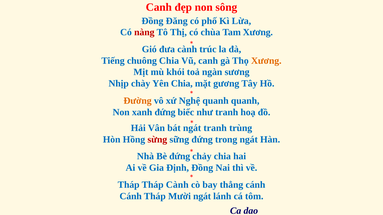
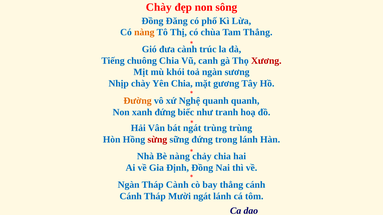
Canh at (159, 7): Canh -> Chày
nàng at (144, 32) colour: red -> orange
Tam Xương: Xương -> Thẳng
Xương at (266, 61) colour: orange -> red
tranh at (215, 128): tranh -> trùng
trong ngát: ngát -> lánh
Bè đứng: đứng -> nàng
Tháp at (129, 185): Tháp -> Ngàn
